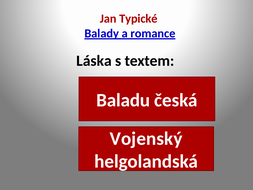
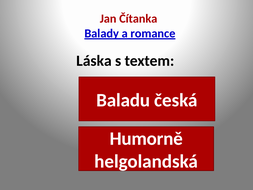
Typické: Typické -> Čítanka
Vojenský: Vojenský -> Humorně
